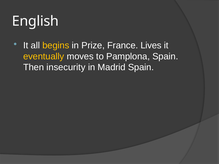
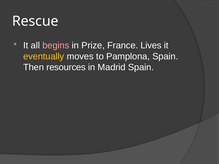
English: English -> Rescue
begins colour: yellow -> pink
insecurity: insecurity -> resources
